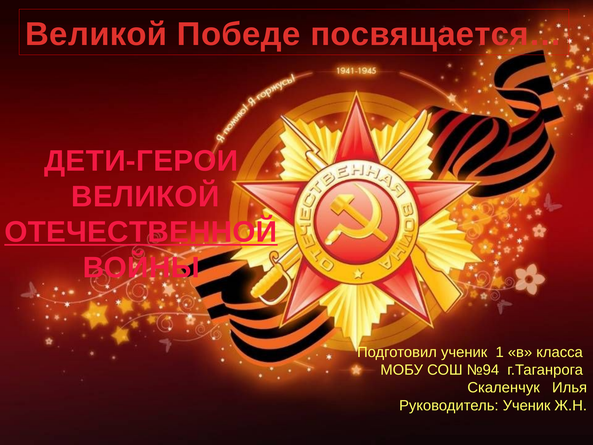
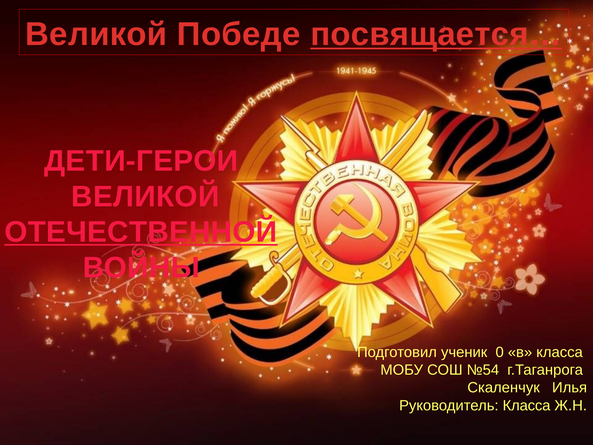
посвящается… underline: none -> present
1: 1 -> 0
№94: №94 -> №54
Руководитель Ученик: Ученик -> Класса
